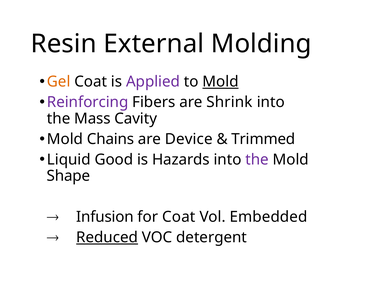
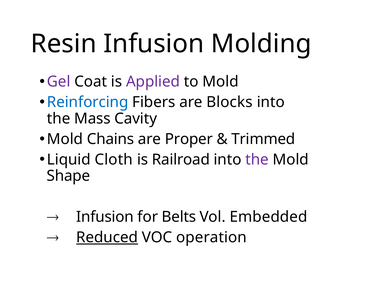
Resin External: External -> Infusion
Gel colour: orange -> purple
Mold at (221, 82) underline: present -> none
Reinforcing colour: purple -> blue
Shrink: Shrink -> Blocks
Device: Device -> Proper
Good: Good -> Cloth
Hazards: Hazards -> Railroad
for Coat: Coat -> Belts
detergent: detergent -> operation
